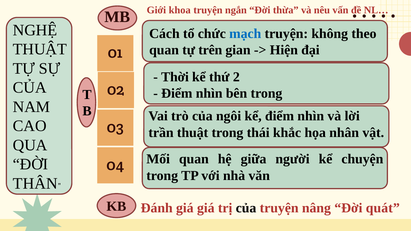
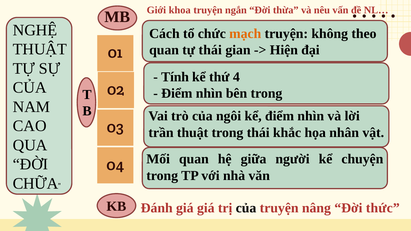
mạch colour: blue -> orange
tự trên: trên -> thái
Thời: Thời -> Tính
2: 2 -> 4
THÂN: THÂN -> CHỮA
quát: quát -> thức
